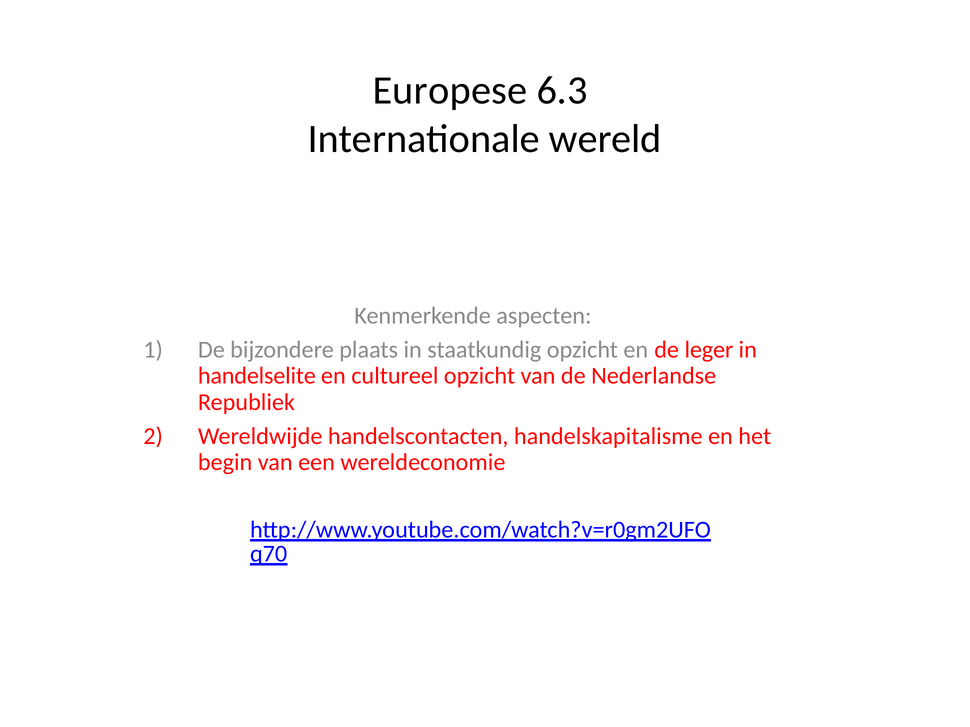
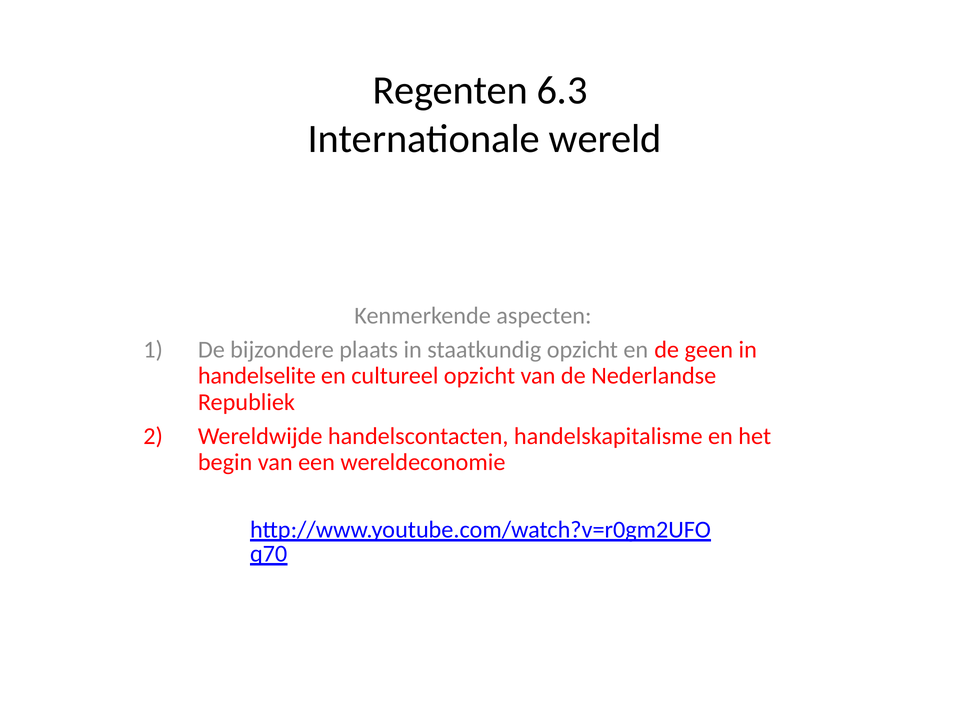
Europese: Europese -> Regenten
leger: leger -> geen
